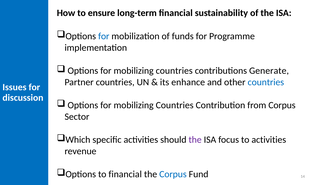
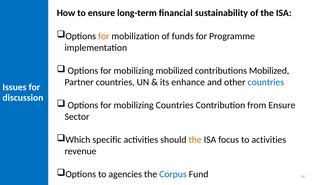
for at (104, 36) colour: blue -> orange
countries at (174, 71): countries -> mobilized
contributions Generate: Generate -> Mobilized
from Corpus: Corpus -> Ensure
the at (195, 140) colour: purple -> orange
to financial: financial -> agencies
